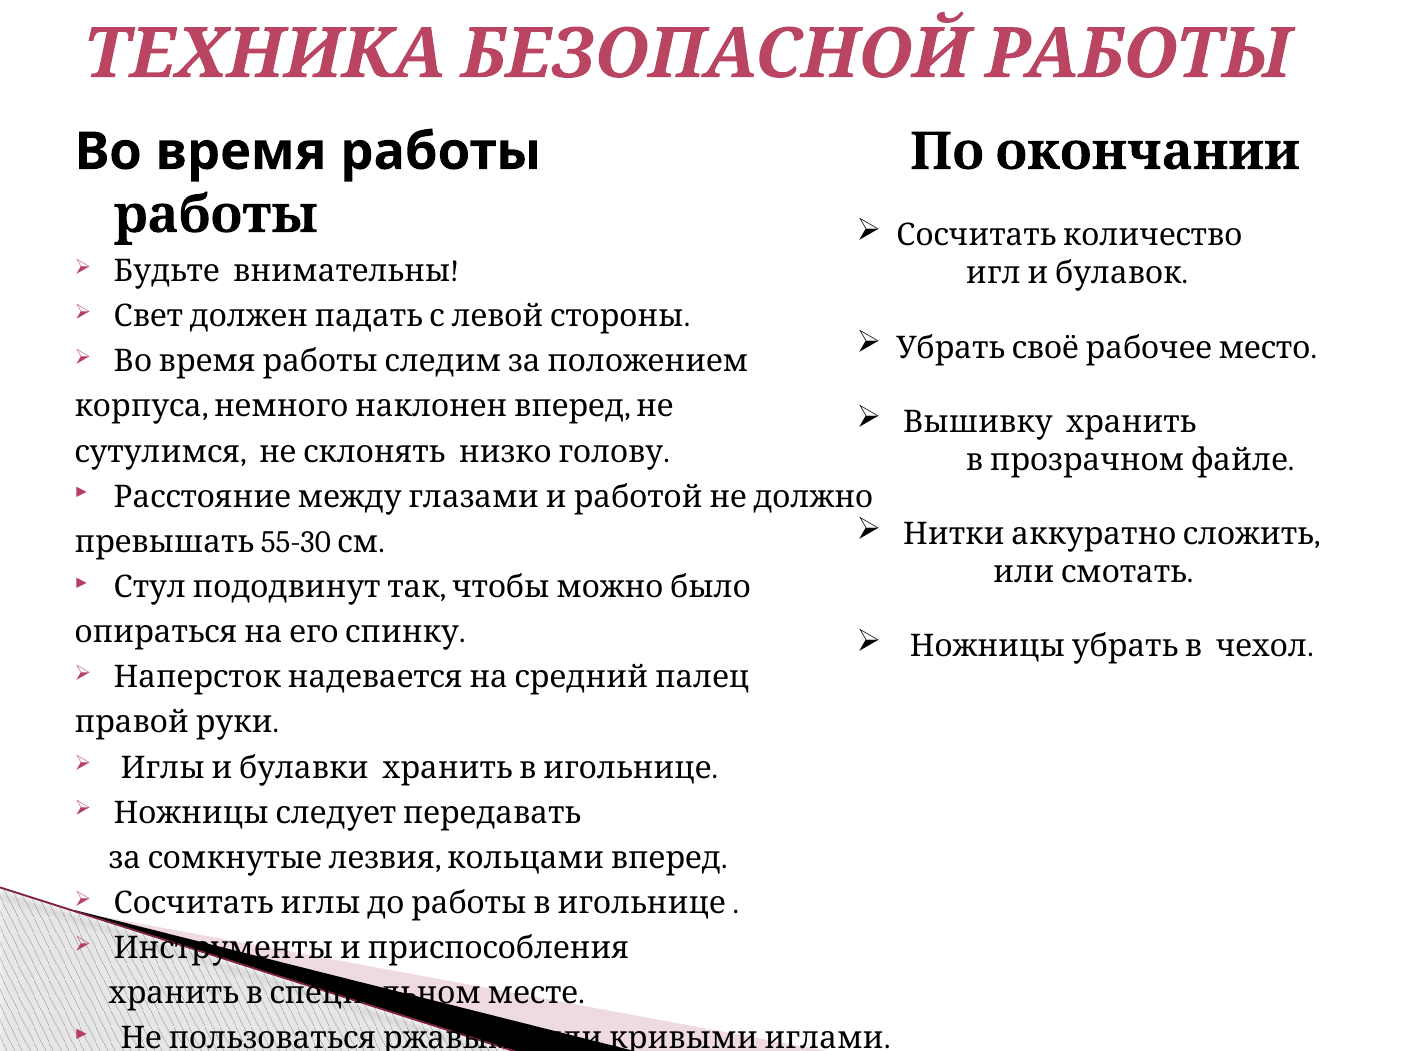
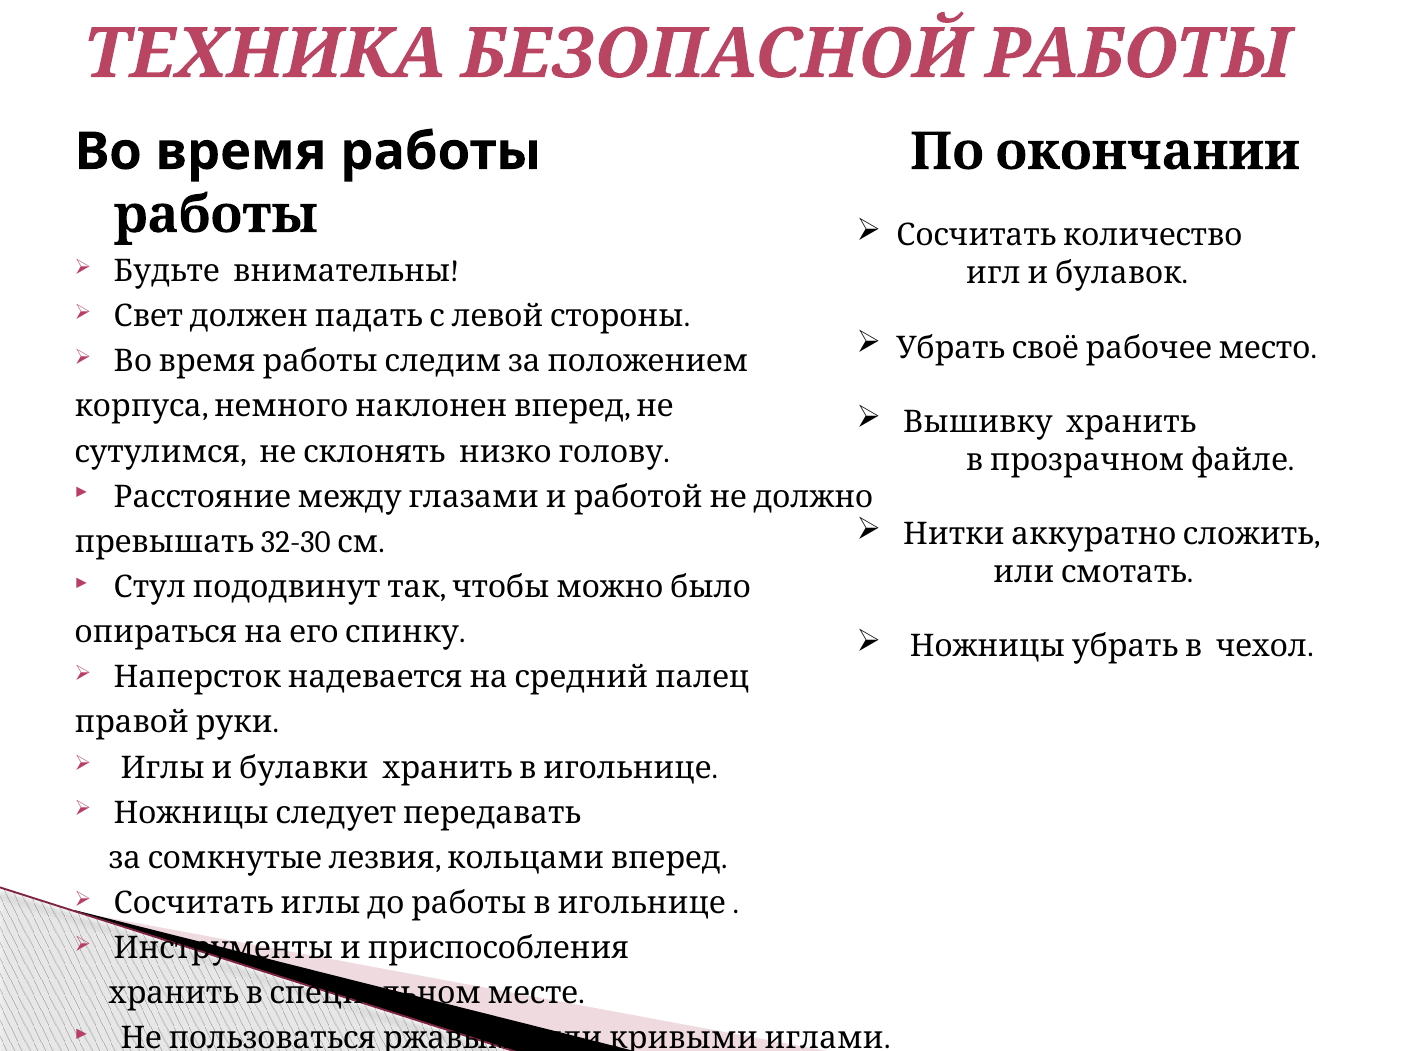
55-30: 55-30 -> 32-30
